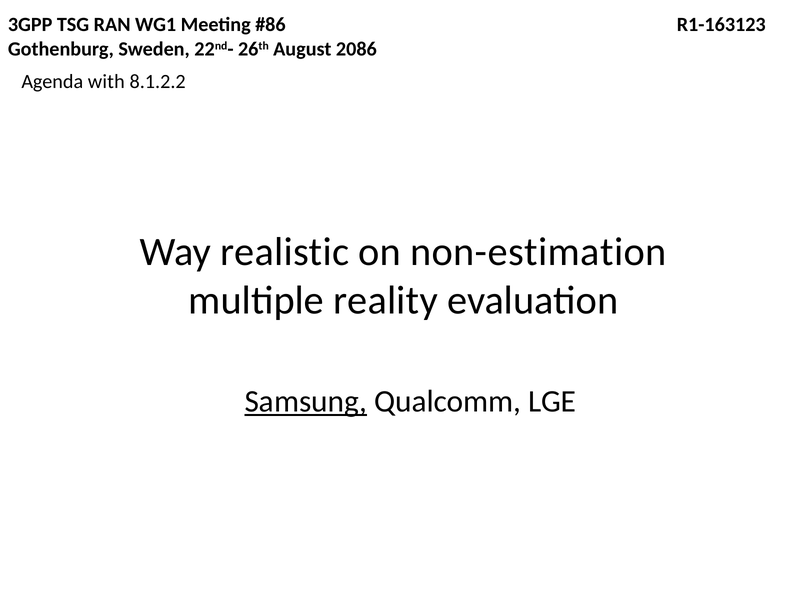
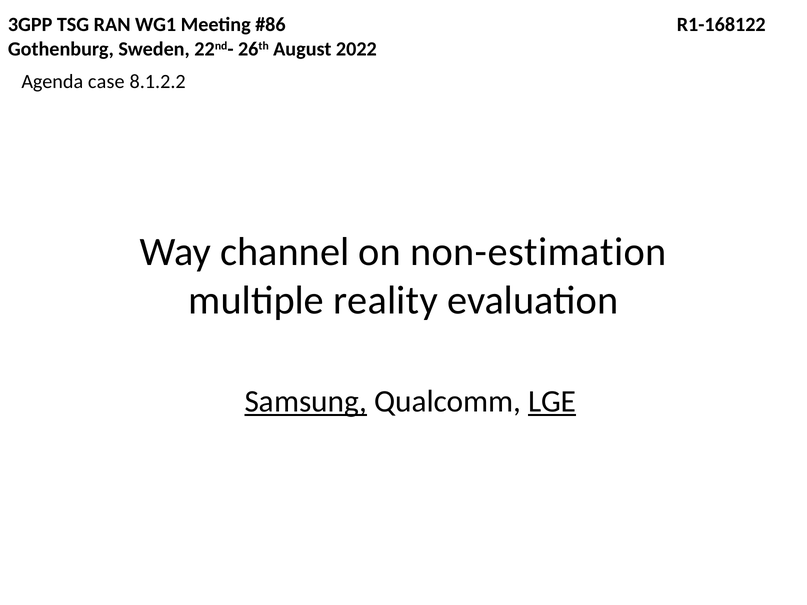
R1-163123: R1-163123 -> R1-168122
2086: 2086 -> 2022
with: with -> case
realistic: realistic -> channel
LGE underline: none -> present
